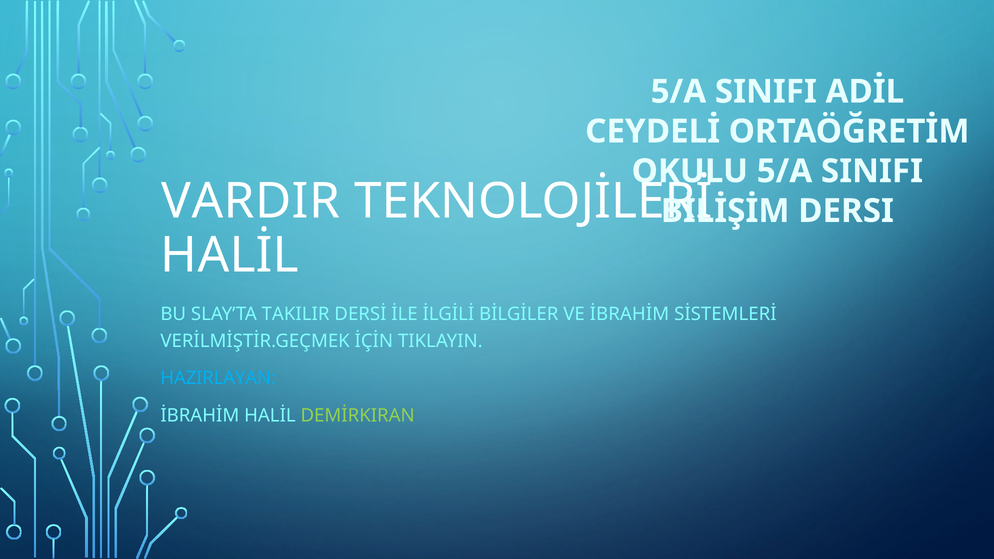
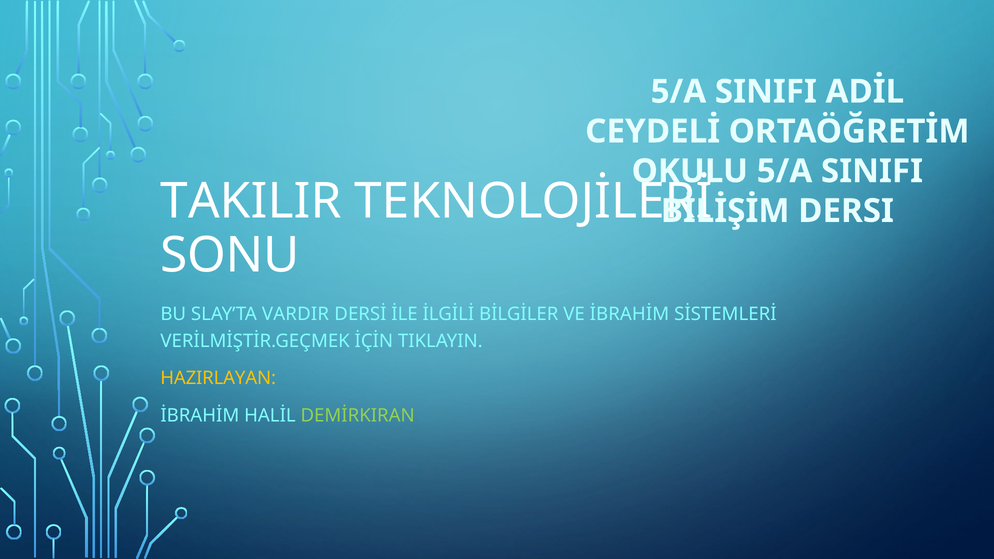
VARDIR: VARDIR -> TAKILIR
HALİL at (230, 255): HALİL -> SONU
TAKILIR: TAKILIR -> VARDIR
HAZIRLAYAN colour: light blue -> yellow
